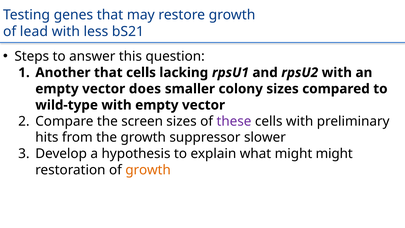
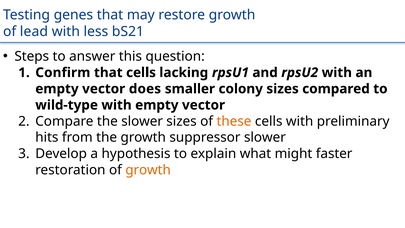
Another: Another -> Confirm
the screen: screen -> slower
these colour: purple -> orange
might might: might -> faster
